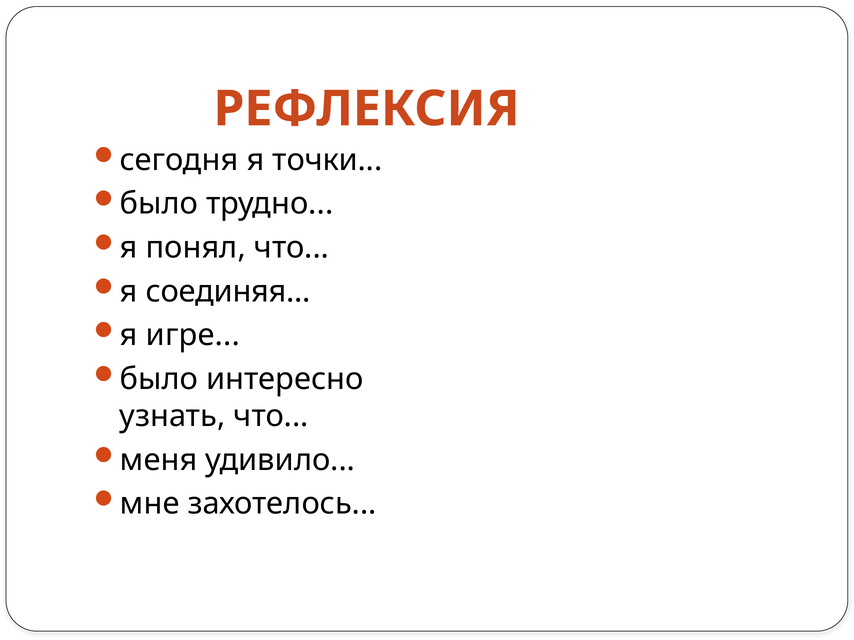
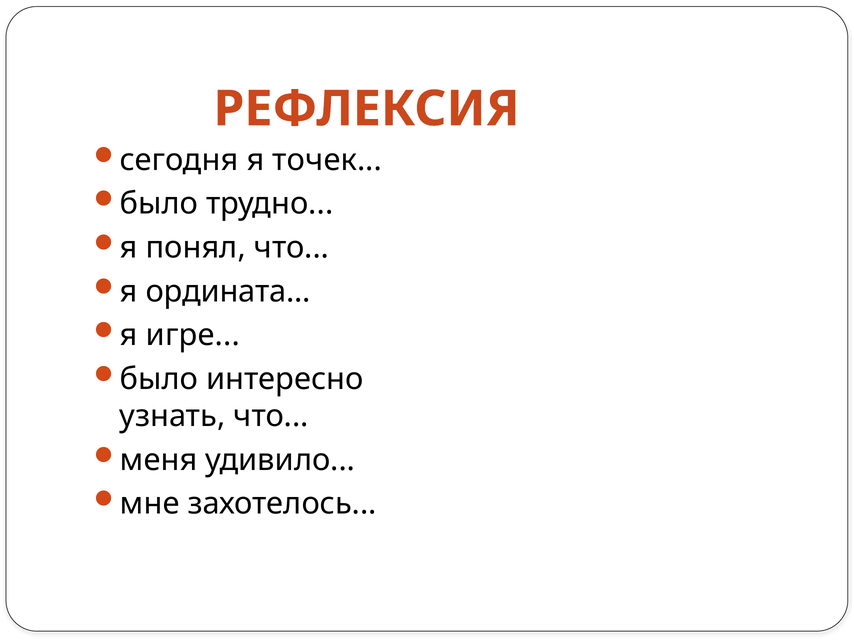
точки: точки -> точек
соединяя: соединяя -> ордината
